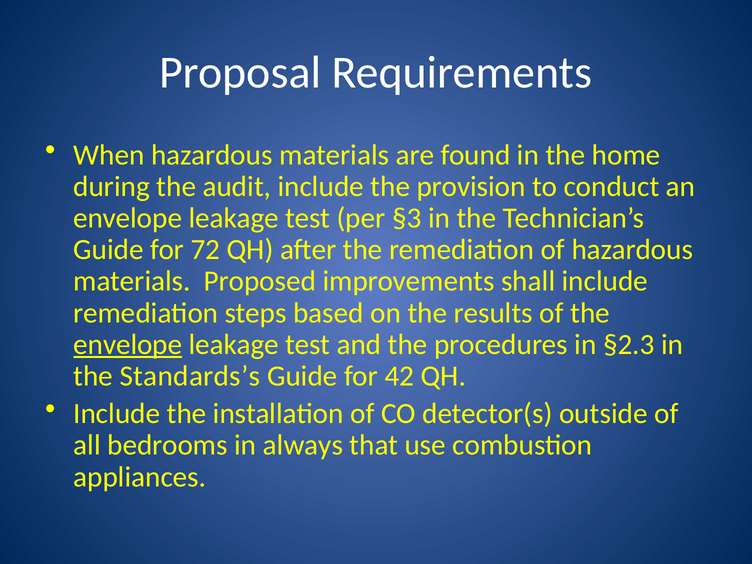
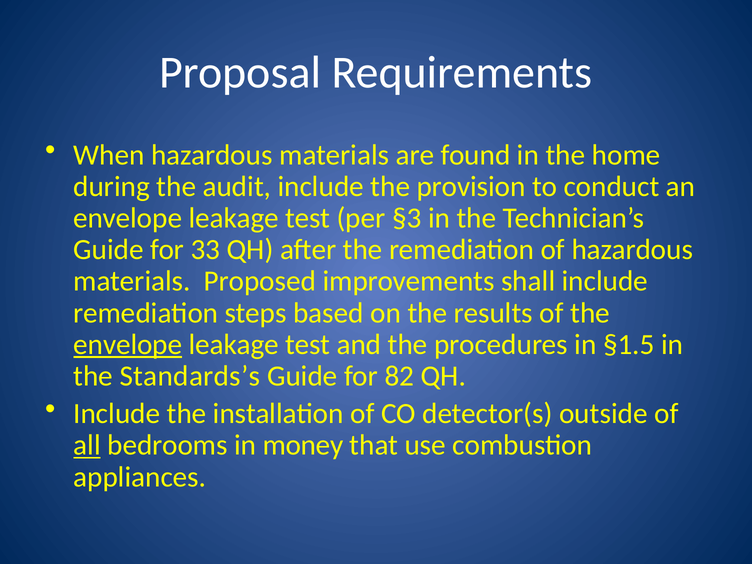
72: 72 -> 33
§2.3: §2.3 -> §1.5
42: 42 -> 82
all underline: none -> present
always: always -> money
